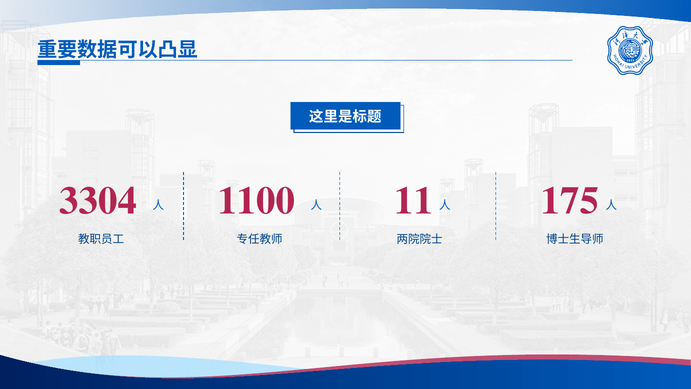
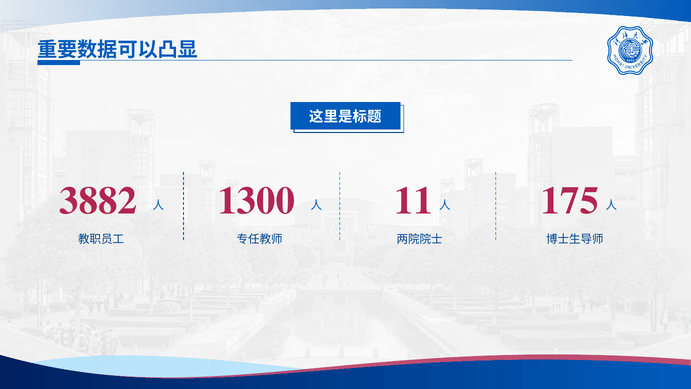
3304: 3304 -> 3882
1100: 1100 -> 1300
